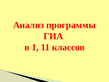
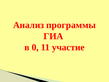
1: 1 -> 0
классов: классов -> участие
